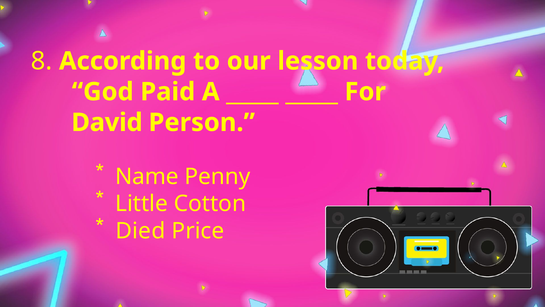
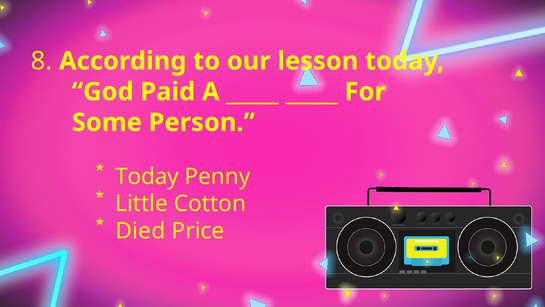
David: David -> Some
Name at (147, 176): Name -> Today
